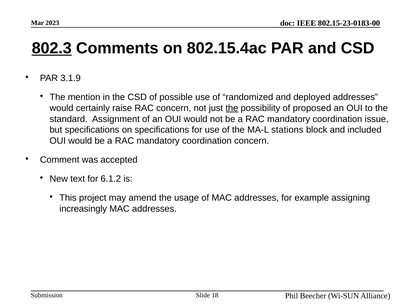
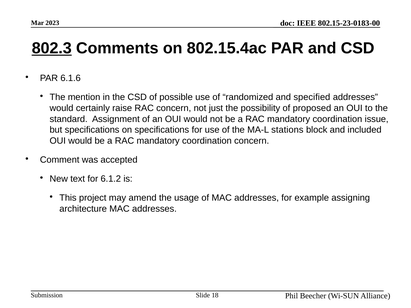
3.1.9: 3.1.9 -> 6.1.6
deployed: deployed -> specified
the at (232, 108) underline: present -> none
increasingly: increasingly -> architecture
